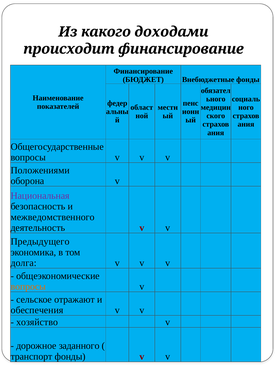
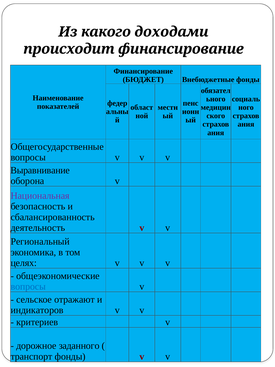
Положениями: Положениями -> Выравнивание
межведомственного: межведомственного -> сбалансированность
Предыдущего: Предыдущего -> Региональный
долга: долга -> целях
вопросы at (28, 286) colour: orange -> blue
обеспечения: обеспечения -> индикаторов
хозяйство: хозяйство -> критериев
